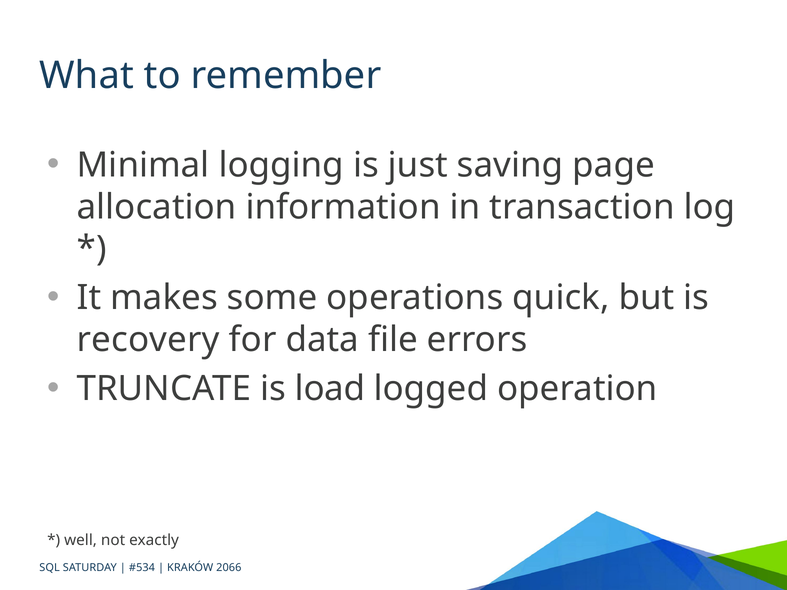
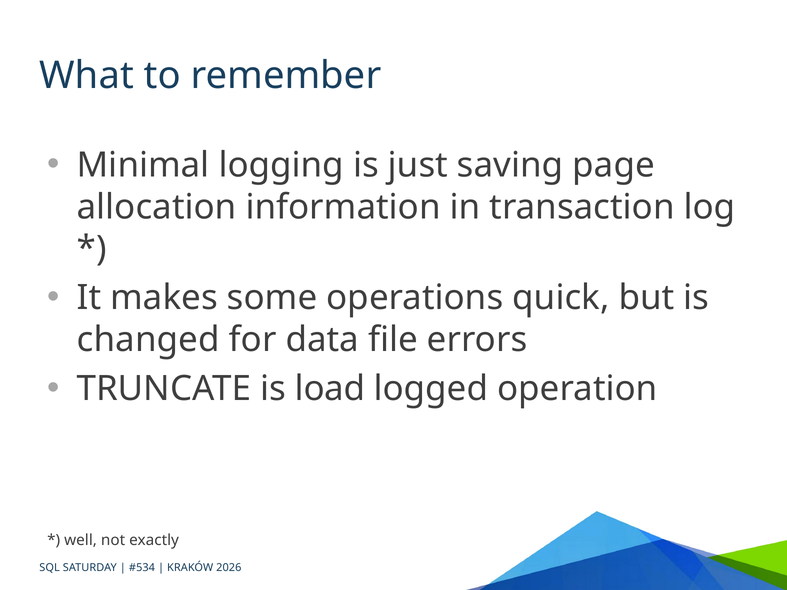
recovery: recovery -> changed
2066: 2066 -> 2026
